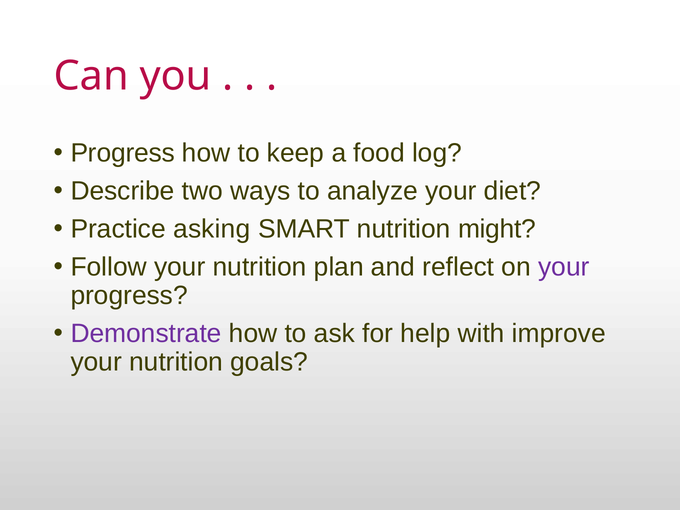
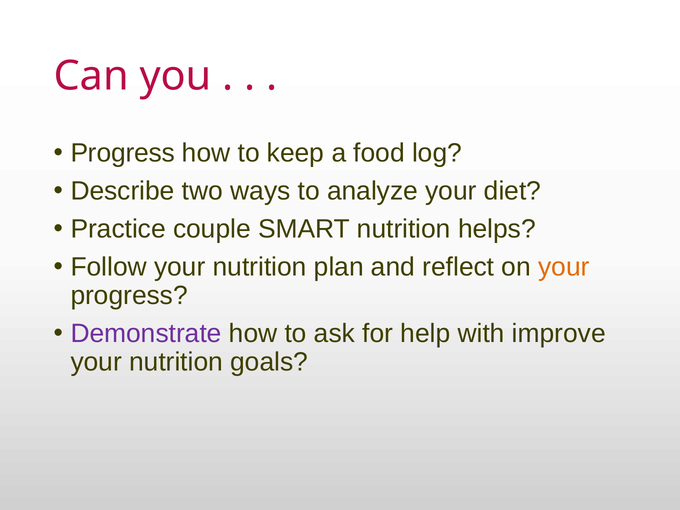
asking: asking -> couple
might: might -> helps
your at (564, 267) colour: purple -> orange
